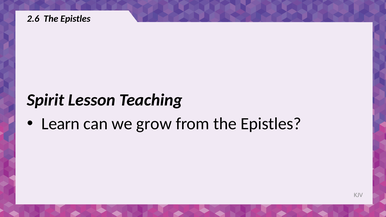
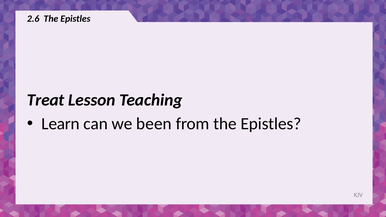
Spirit: Spirit -> Treat
grow: grow -> been
